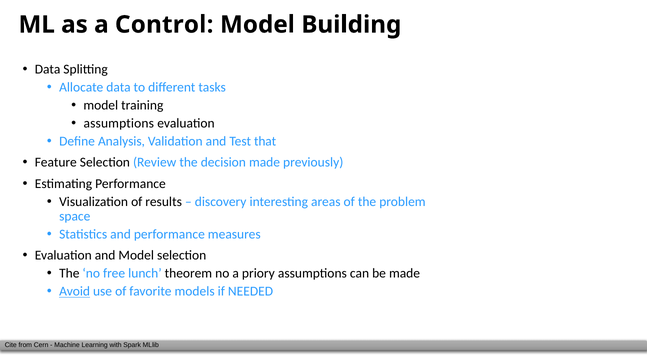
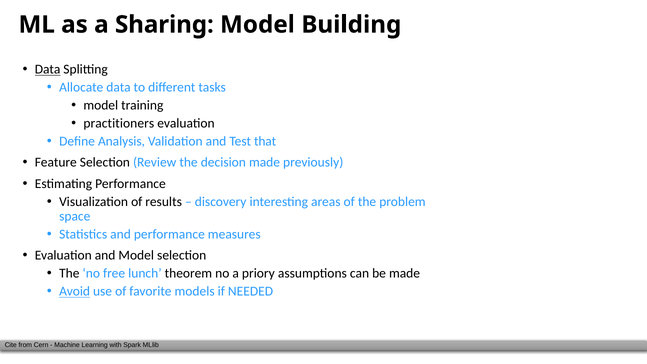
Control: Control -> Sharing
Data at (48, 70) underline: none -> present
assumptions at (119, 123): assumptions -> practitioners
